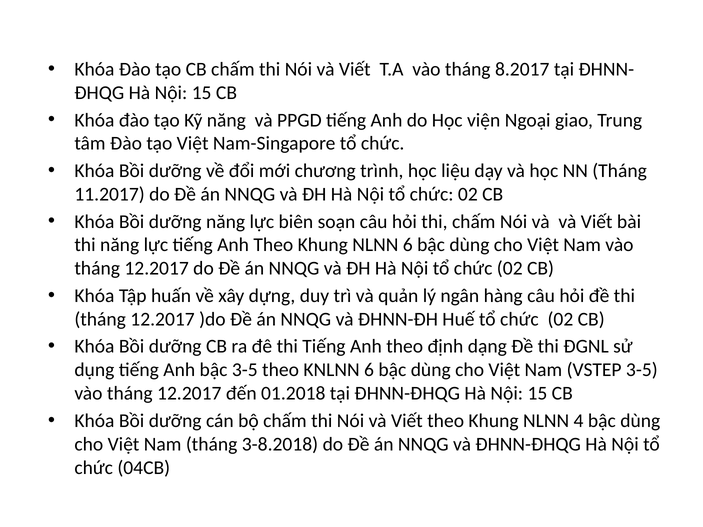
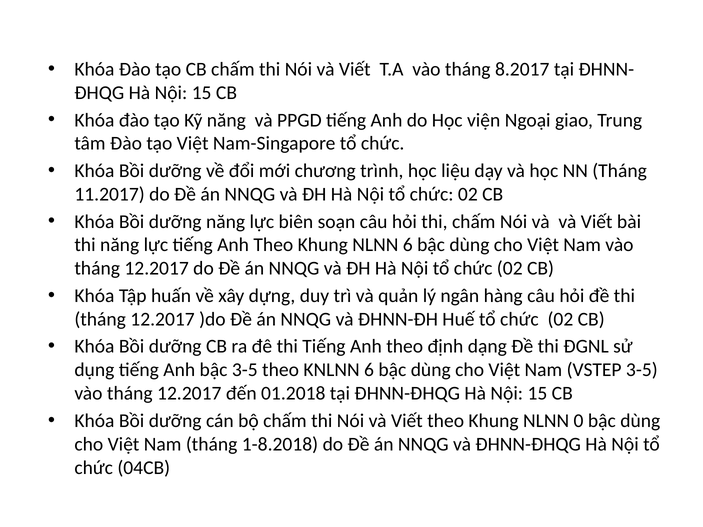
4: 4 -> 0
3-8.2018: 3-8.2018 -> 1-8.2018
